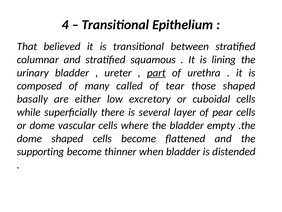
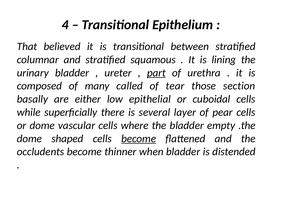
those shaped: shaped -> section
excretory: excretory -> epithelial
become at (139, 138) underline: none -> present
supporting: supporting -> occludents
